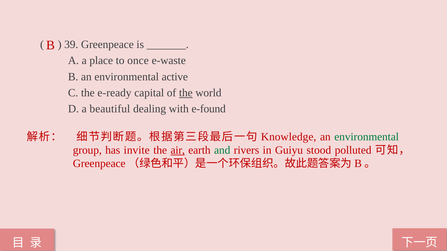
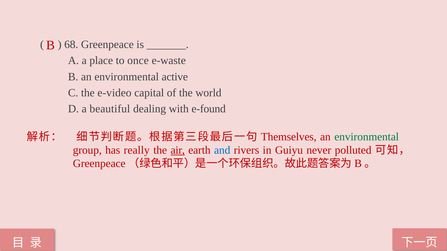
39: 39 -> 68
e-ready: e-ready -> e-video
the at (186, 93) underline: present -> none
Knowledge: Knowledge -> Themselves
invite: invite -> really
and colour: green -> blue
stood: stood -> never
